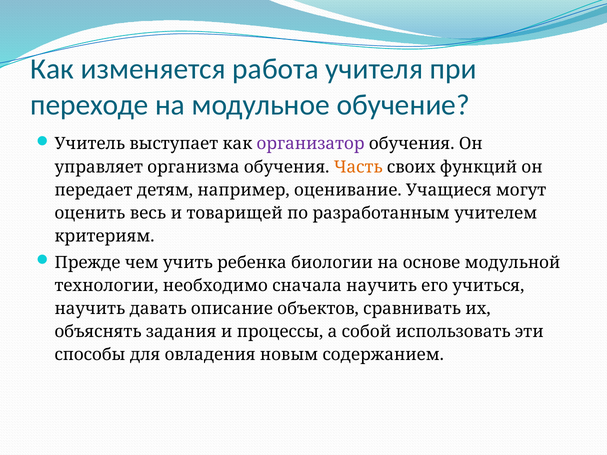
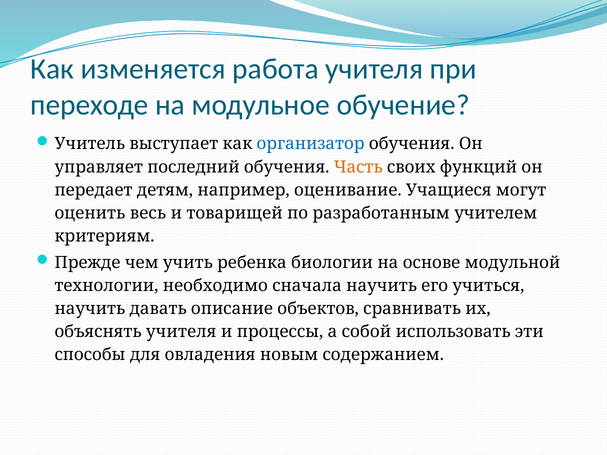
организатор colour: purple -> blue
организма: организма -> последний
объяснять задания: задания -> учителя
